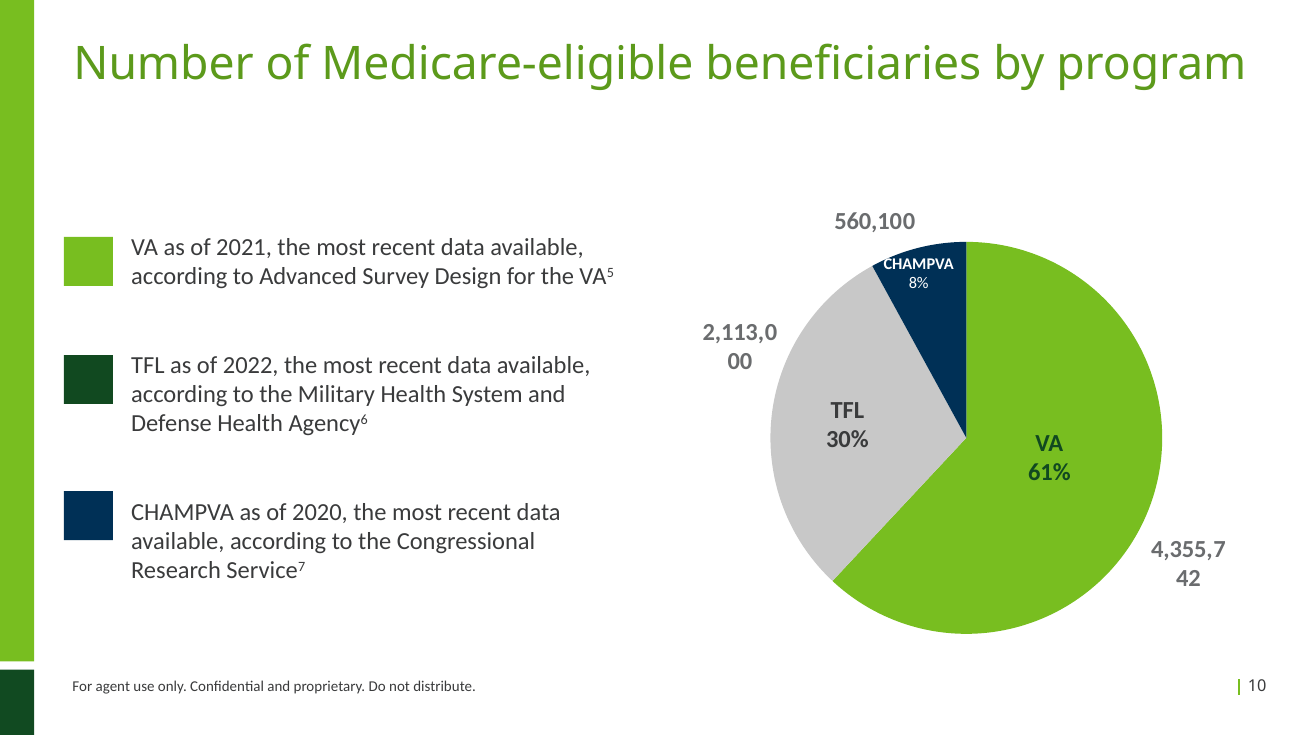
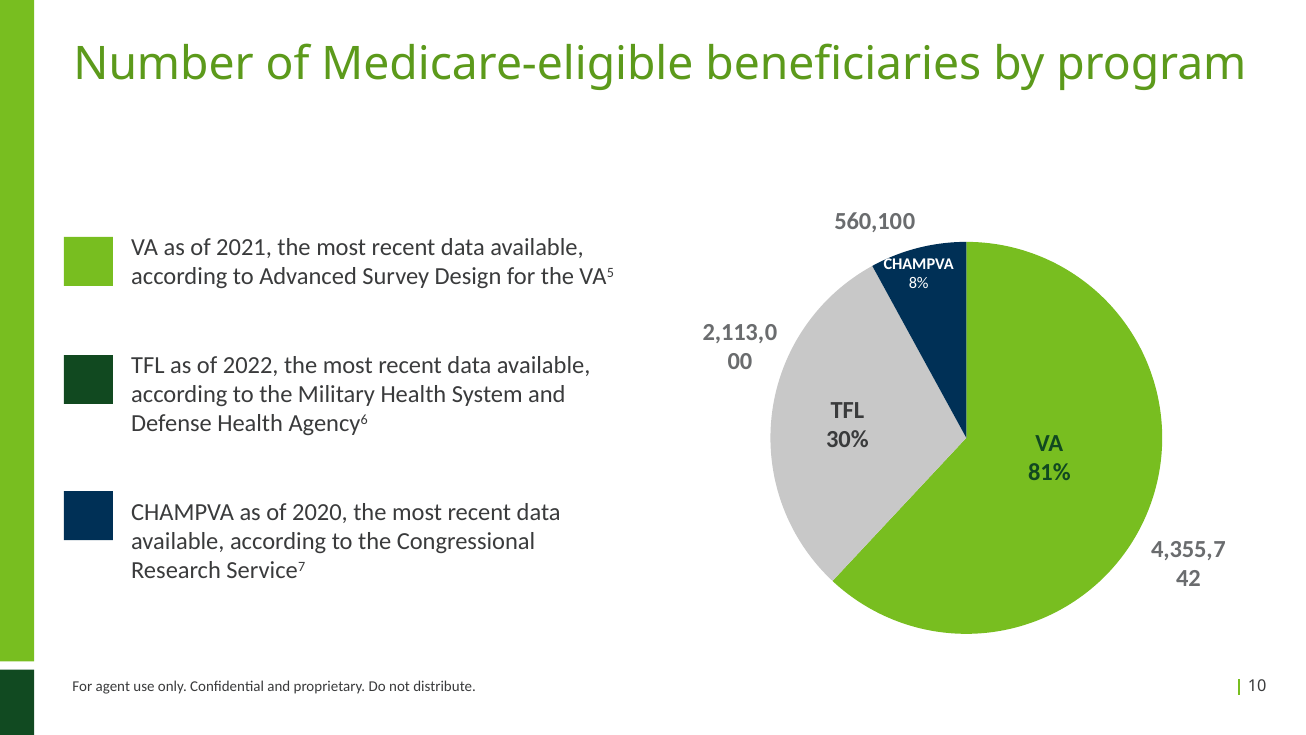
61%: 61% -> 81%
